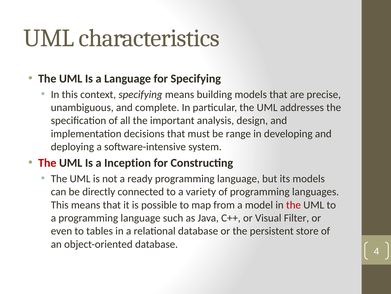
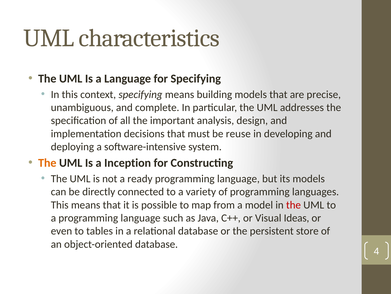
range: range -> reuse
The at (47, 163) colour: red -> orange
Filter: Filter -> Ideas
